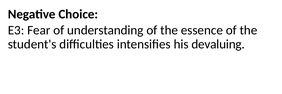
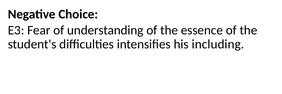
devaluing: devaluing -> including
